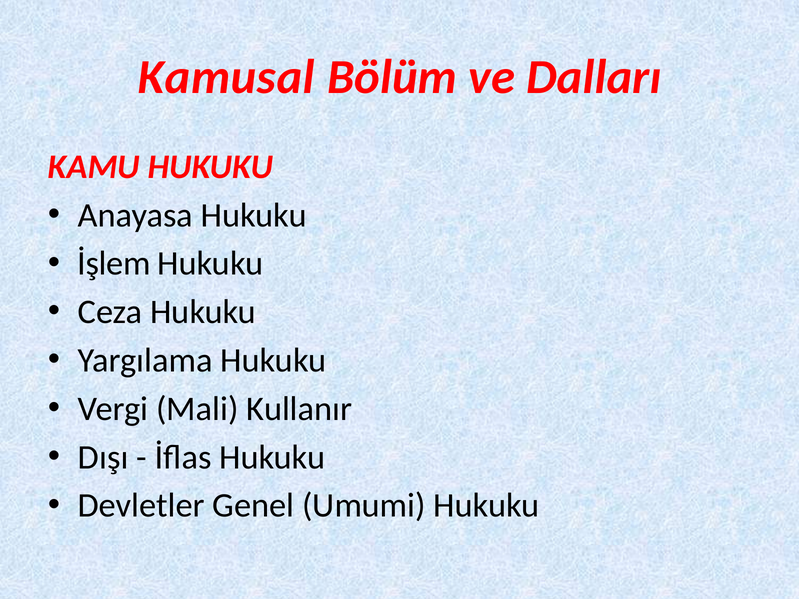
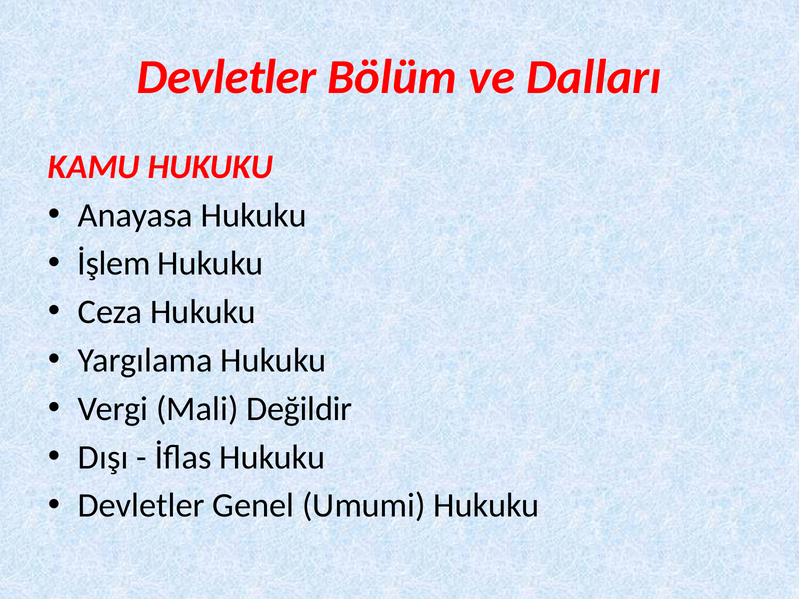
Kamusal at (226, 77): Kamusal -> Devletler
Kullanır: Kullanır -> Değildir
